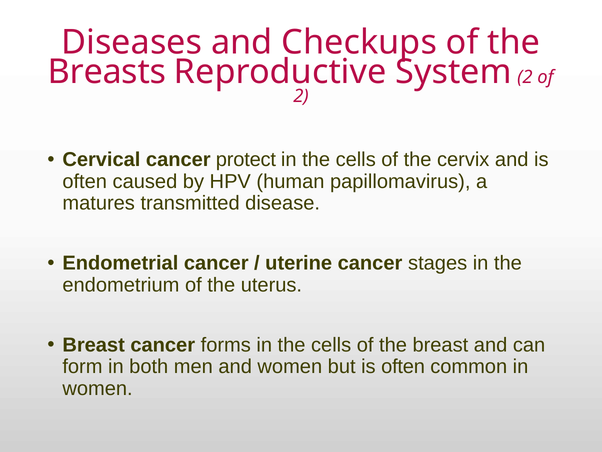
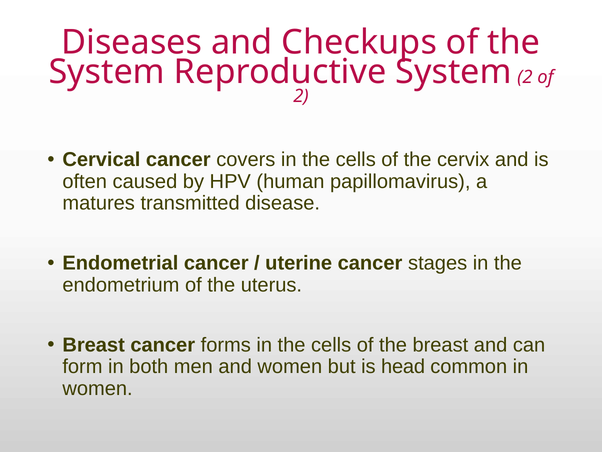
Breasts at (107, 72): Breasts -> System
protect: protect -> covers
but is often: often -> head
